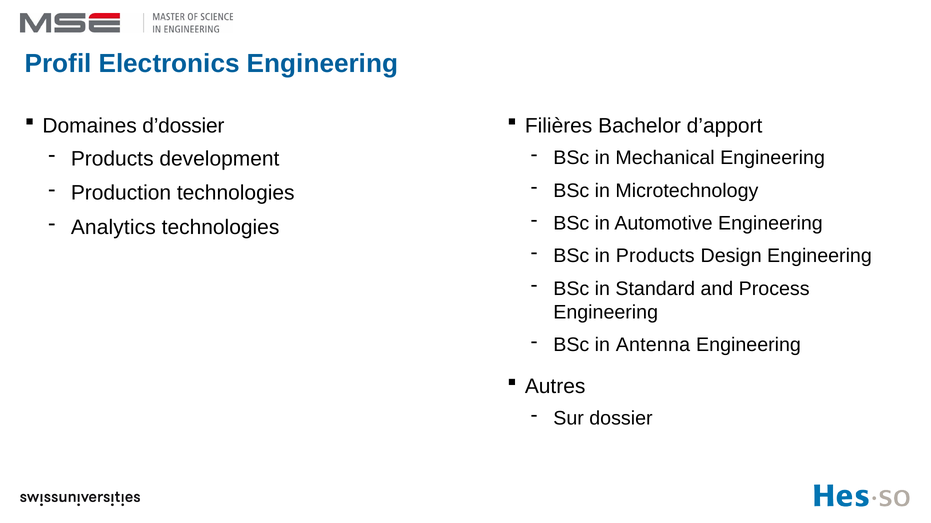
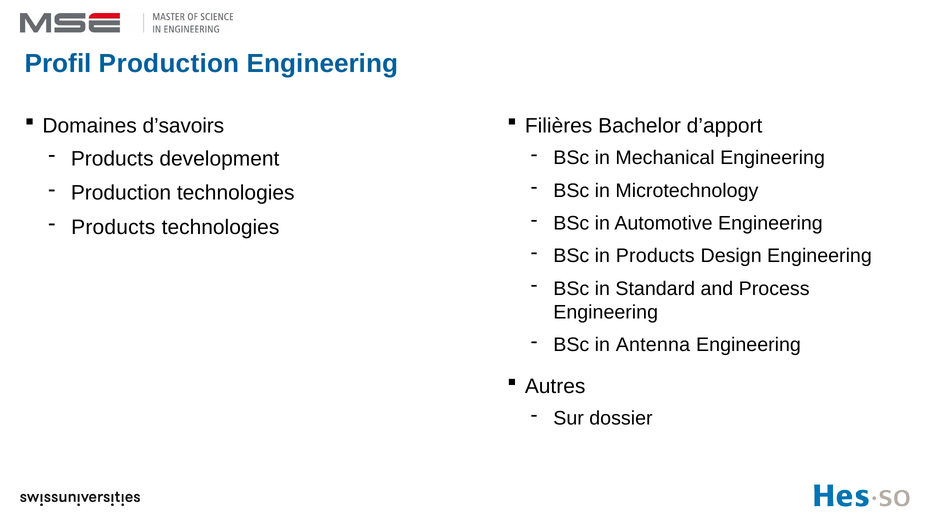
Profil Electronics: Electronics -> Production
d’dossier: d’dossier -> d’savoirs
Analytics at (113, 228): Analytics -> Products
